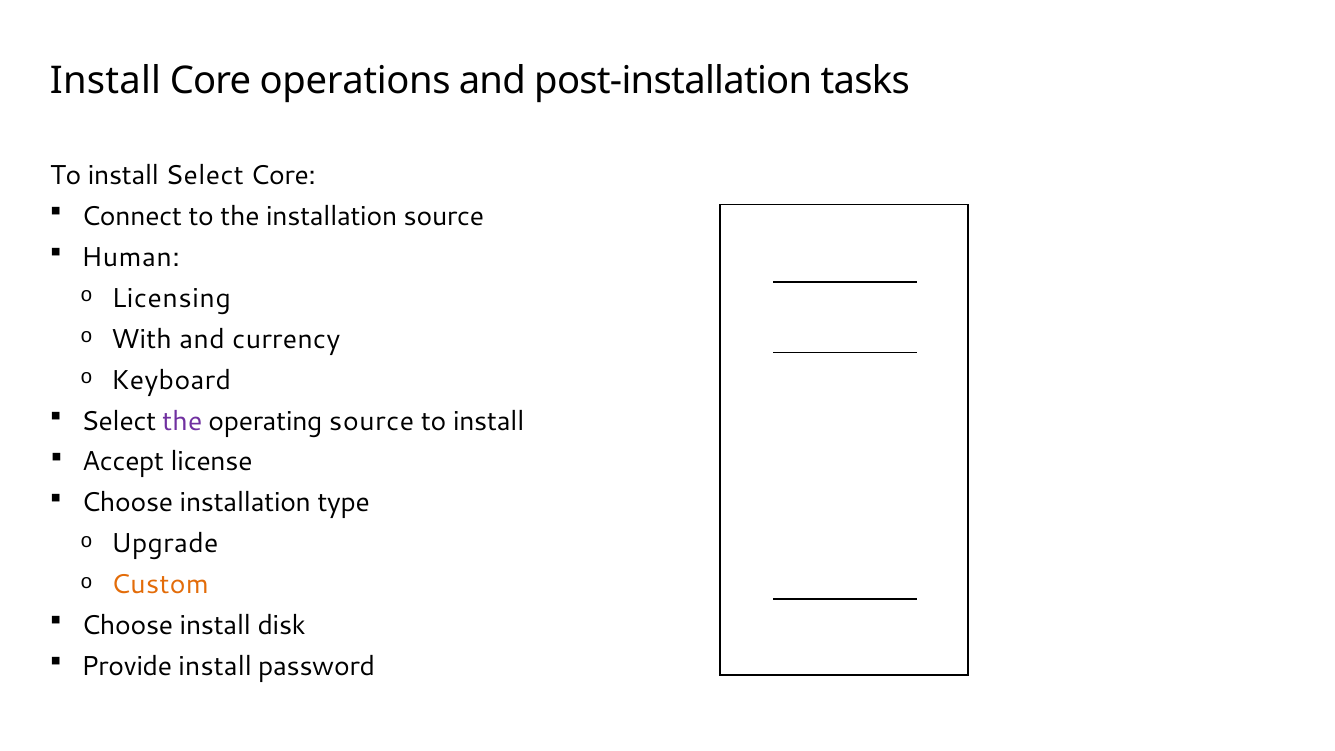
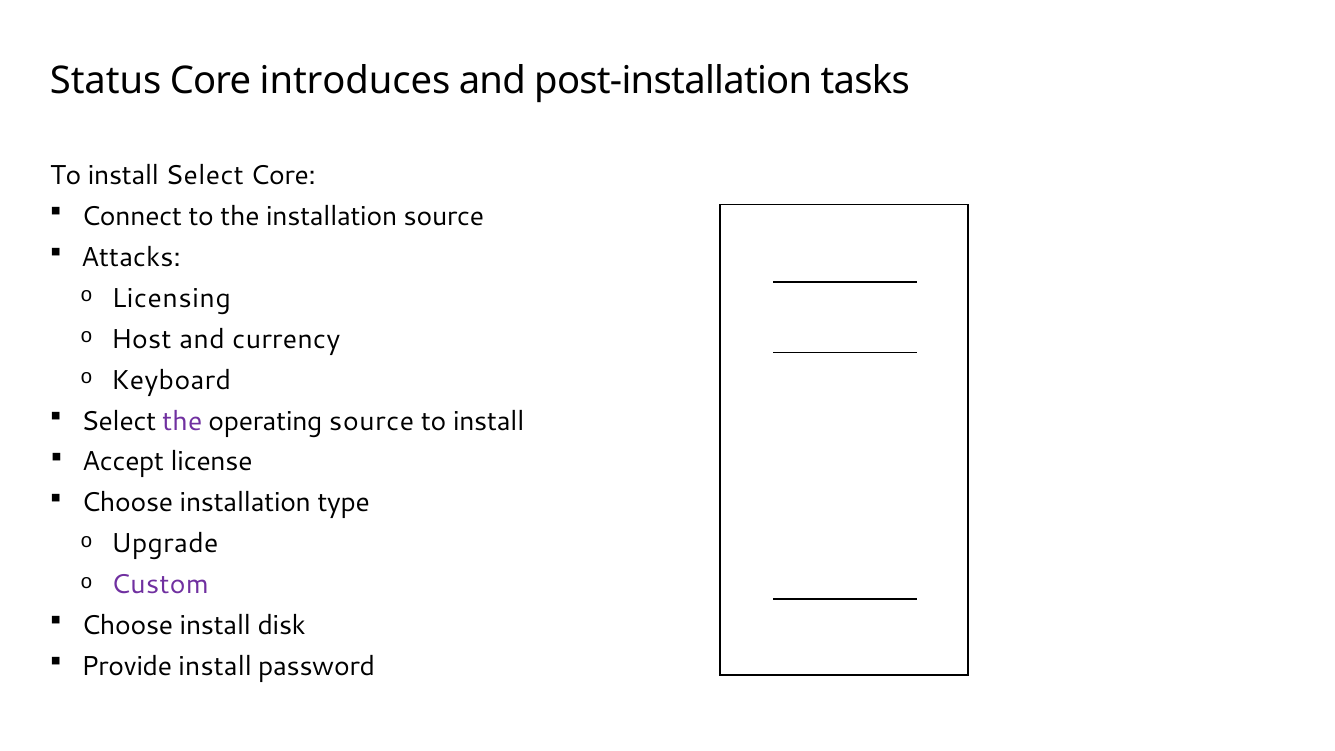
Install at (105, 81): Install -> Status
operations: operations -> introduces
Human: Human -> Attacks
With: With -> Host
Custom colour: orange -> purple
